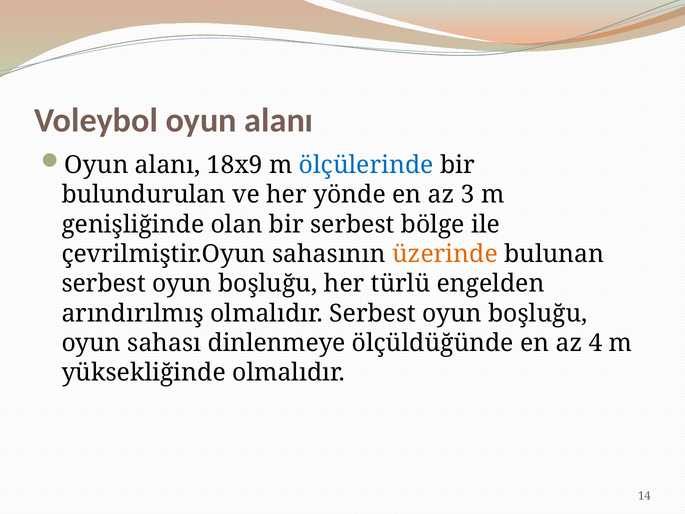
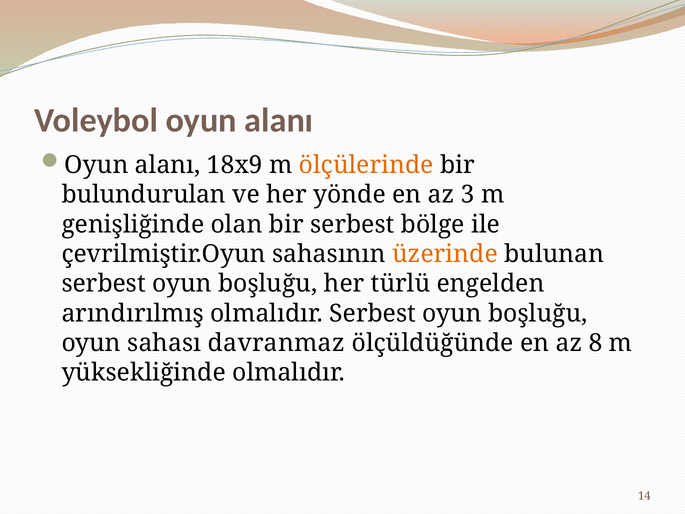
ölçülerinde colour: blue -> orange
dinlenmeye: dinlenmeye -> davranmaz
4: 4 -> 8
